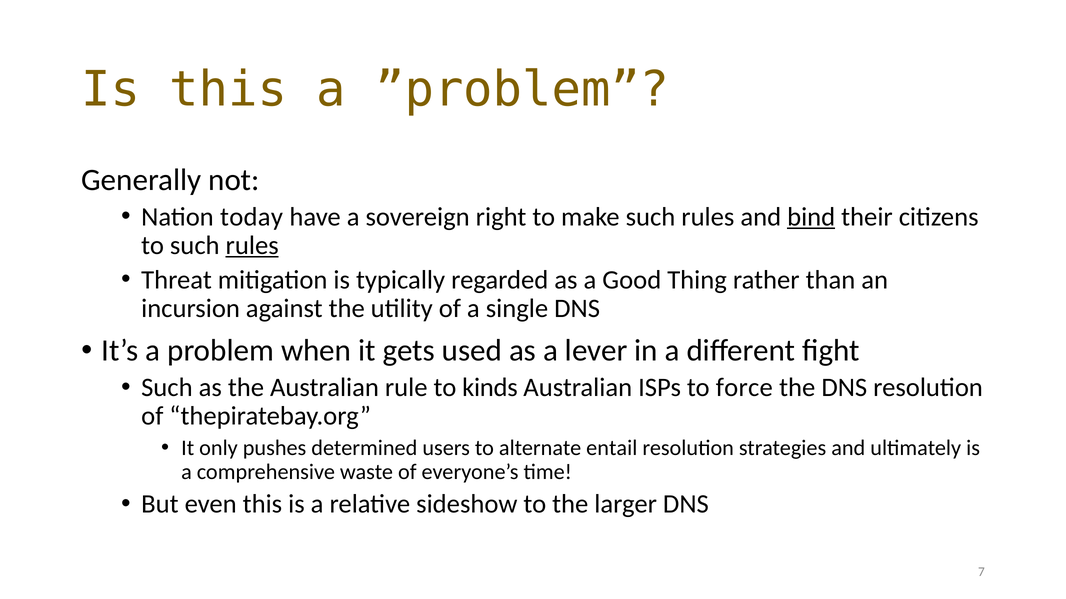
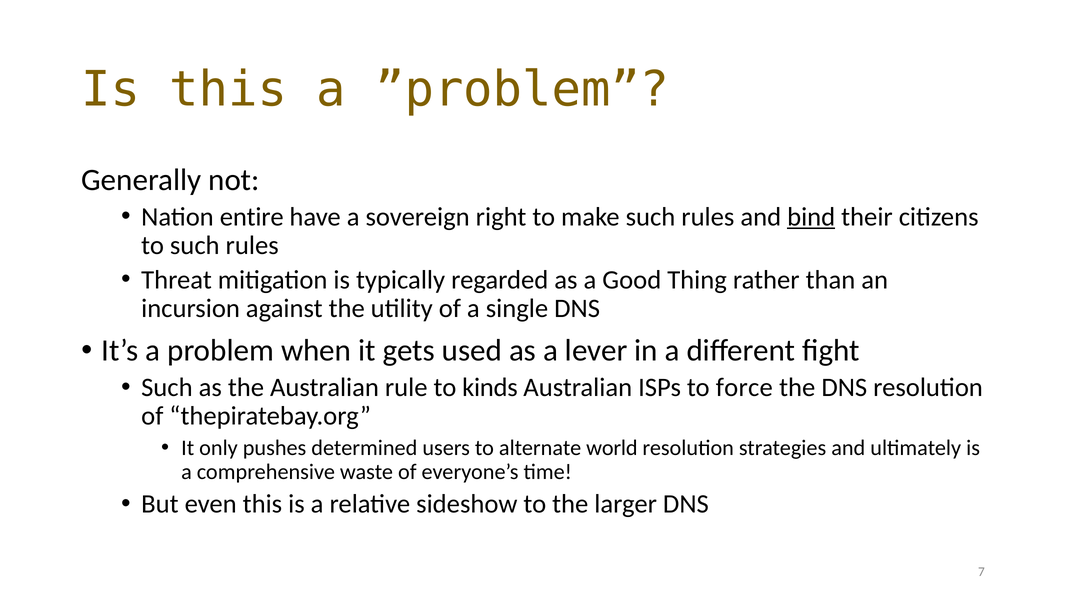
today: today -> entire
rules at (252, 246) underline: present -> none
entail: entail -> world
